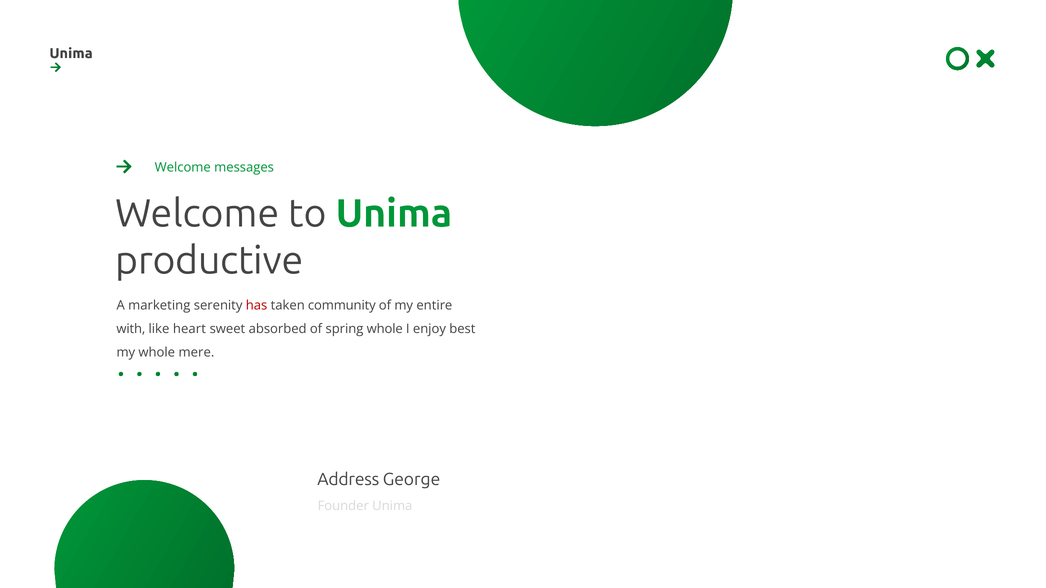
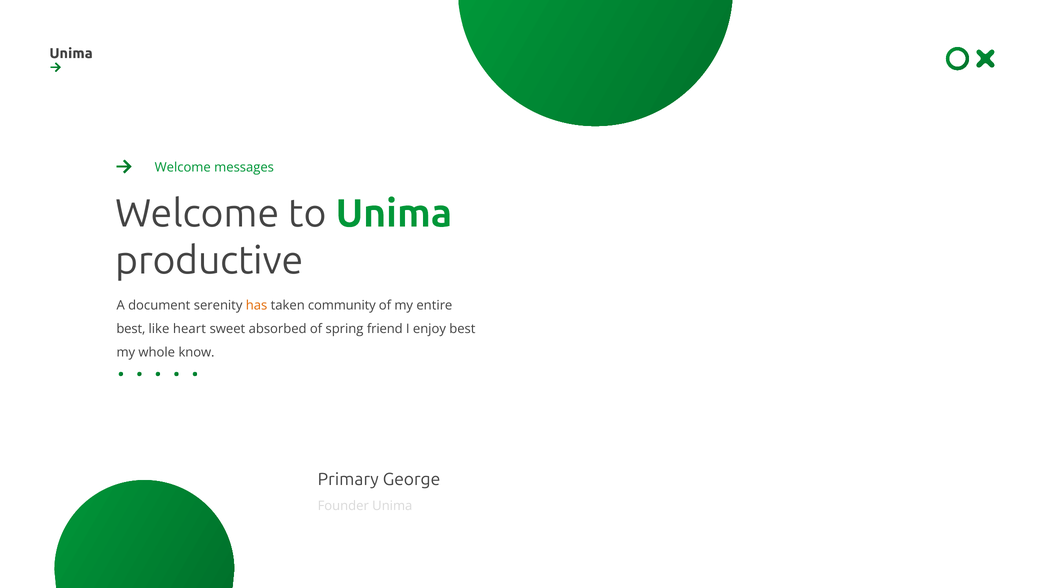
marketing: marketing -> document
has colour: red -> orange
with at (131, 329): with -> best
spring whole: whole -> friend
mere: mere -> know
Address: Address -> Primary
